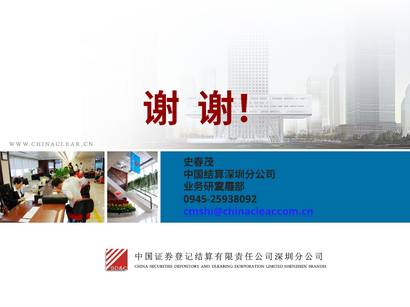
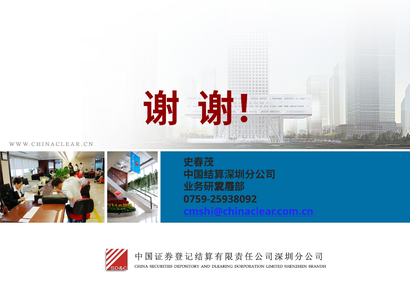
0945-25938092: 0945-25938092 -> 0759-25938092
